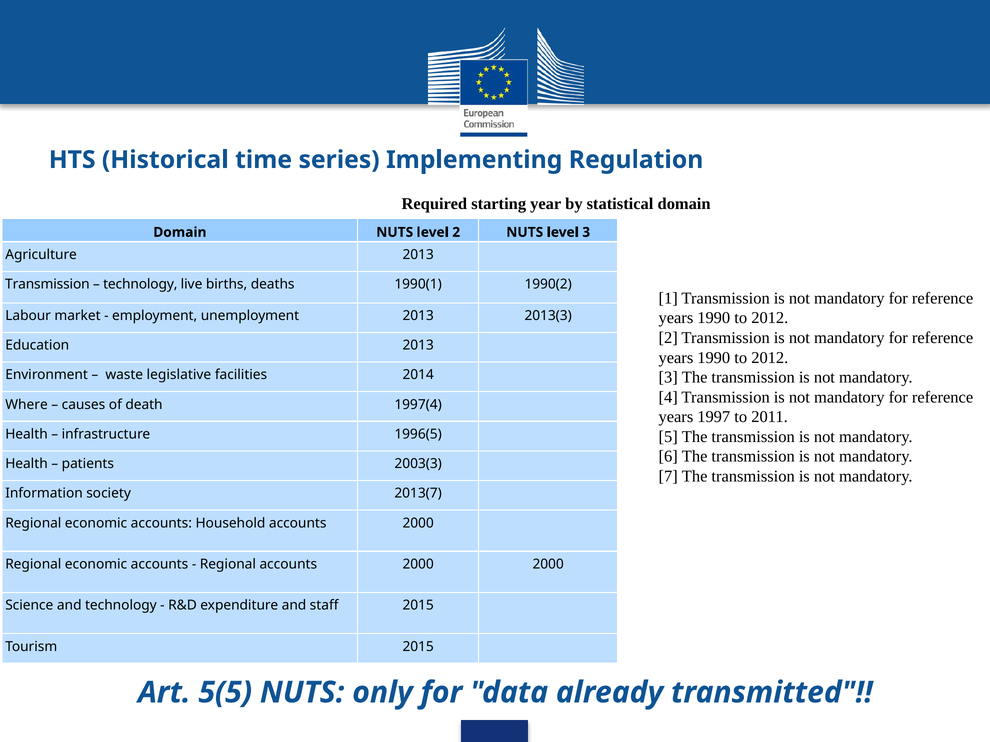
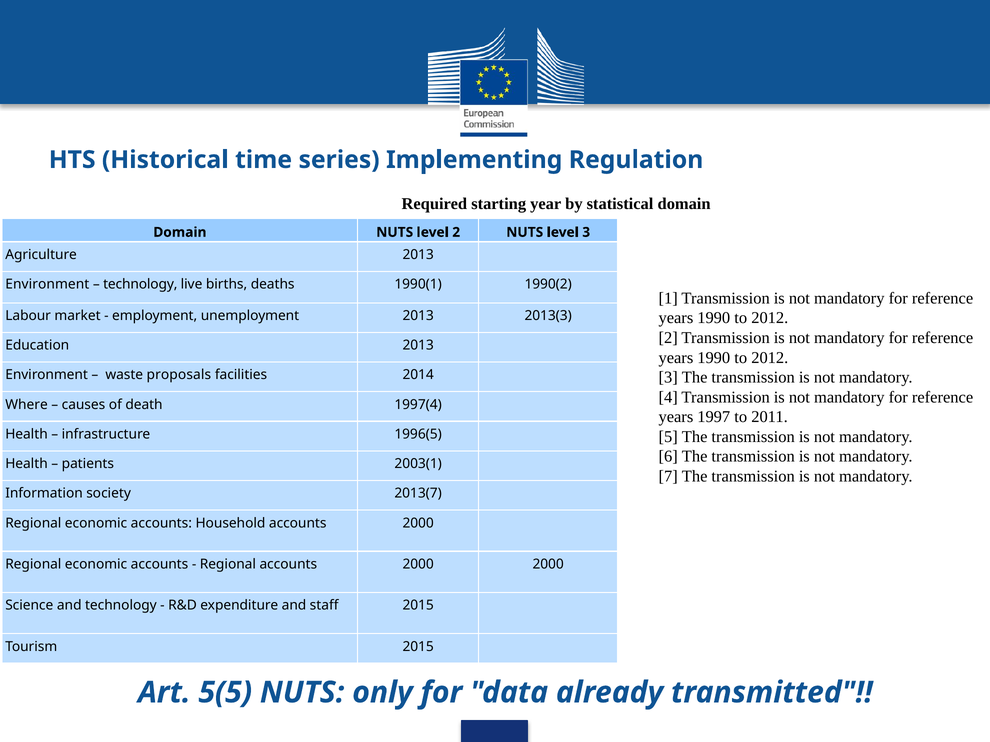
Transmission at (47, 285): Transmission -> Environment
legislative: legislative -> proposals
2003(3: 2003(3 -> 2003(1
